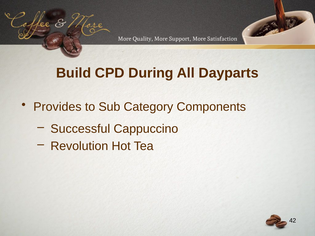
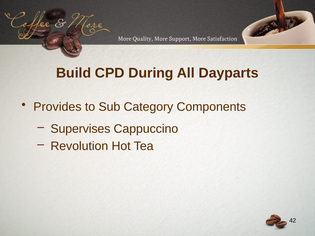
Successful: Successful -> Supervises
